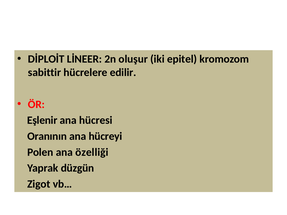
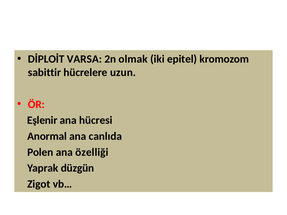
LİNEER: LİNEER -> VARSA
oluşur: oluşur -> olmak
edilir: edilir -> uzun
Oranının: Oranının -> Anormal
hücreyi: hücreyi -> canlıda
